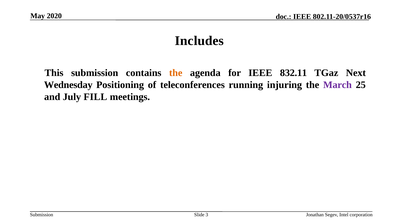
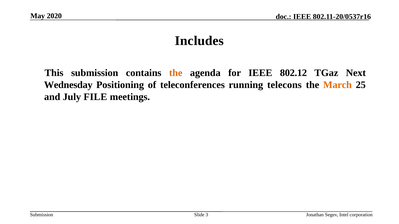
832.11: 832.11 -> 802.12
injuring: injuring -> telecons
March colour: purple -> orange
FILL: FILL -> FILE
